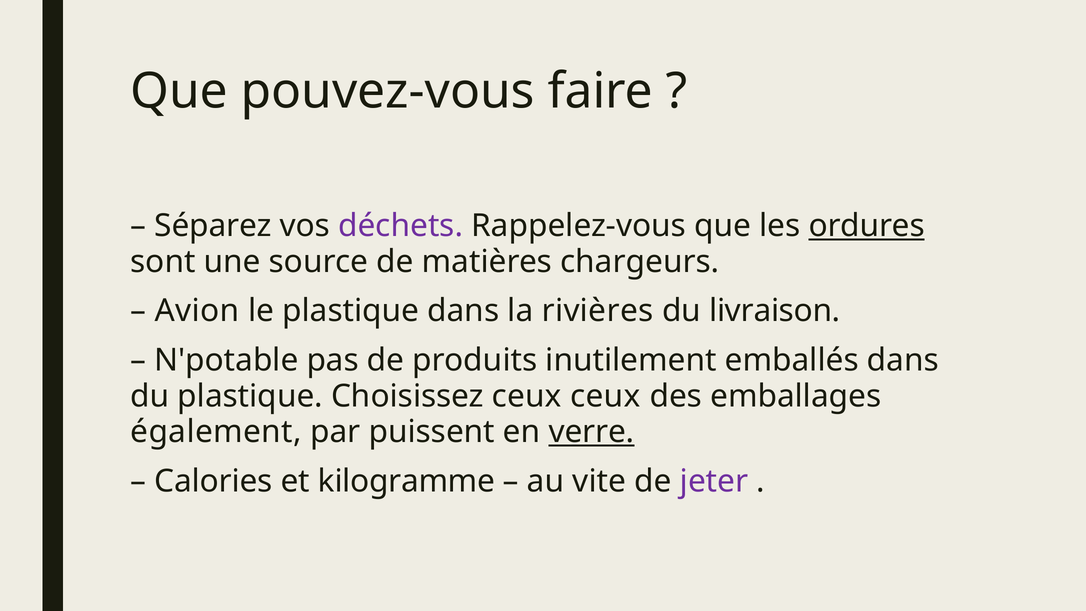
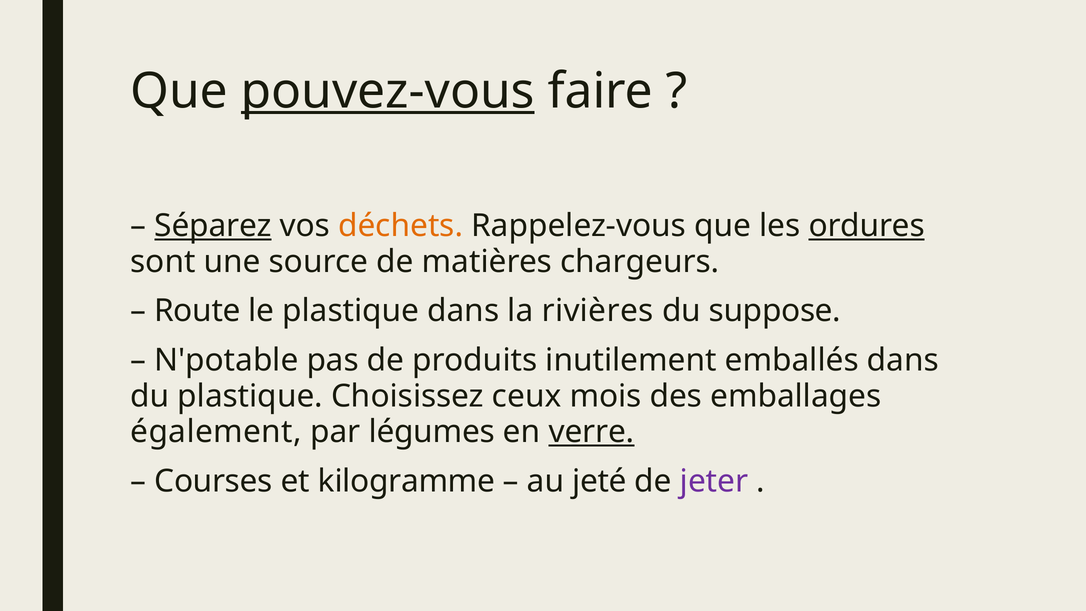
pouvez-vous underline: none -> present
Séparez underline: none -> present
déchets colour: purple -> orange
Avion: Avion -> Route
livraison: livraison -> suppose
ceux ceux: ceux -> mois
puissent: puissent -> légumes
Calories: Calories -> Courses
vite: vite -> jeté
